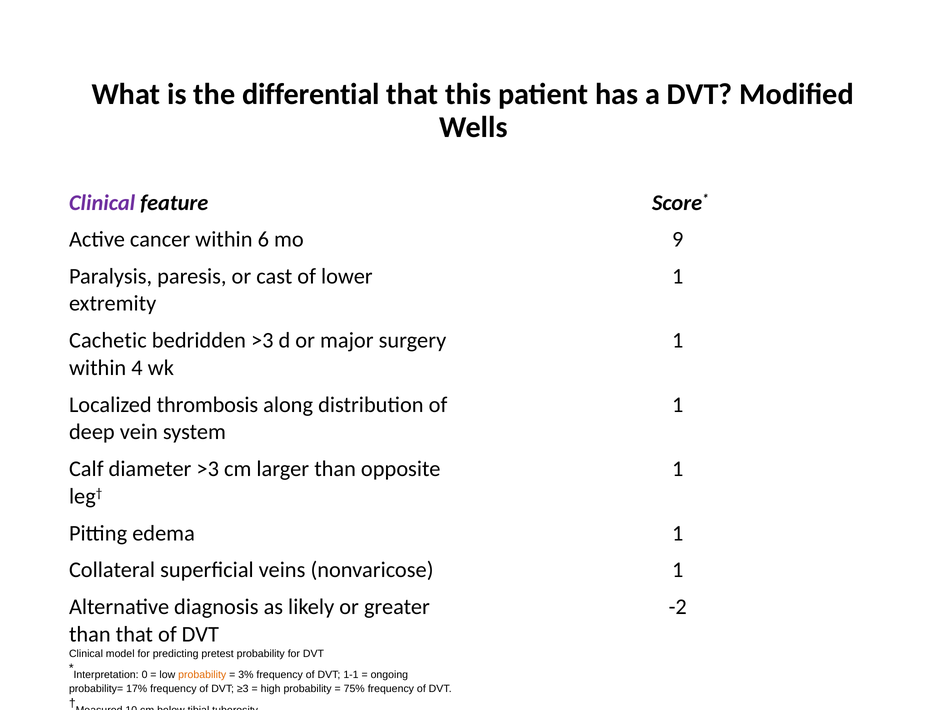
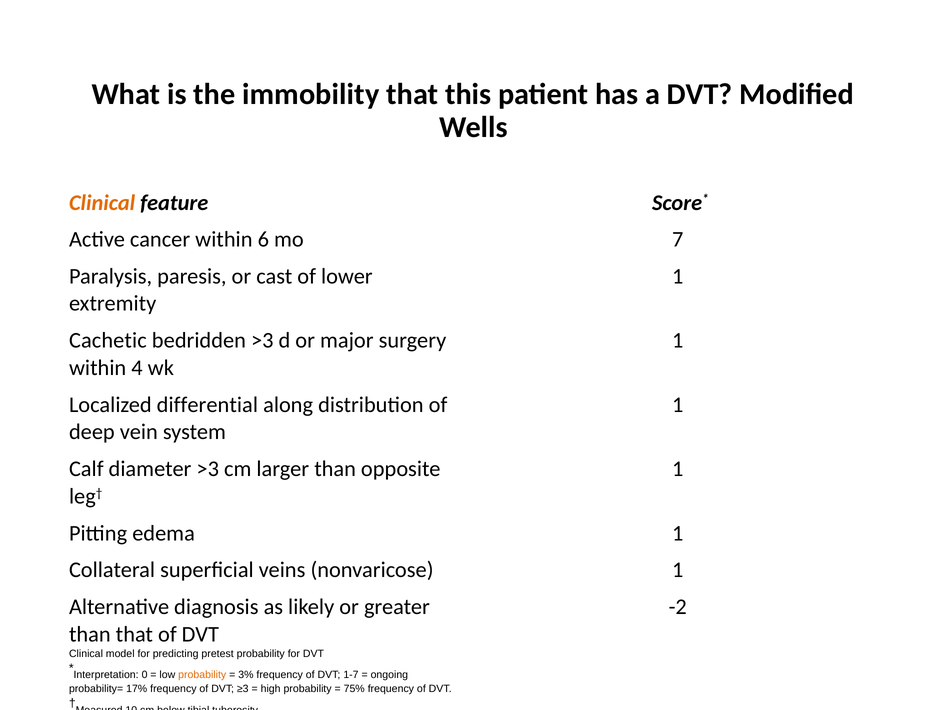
differential: differential -> immobility
Clinical at (102, 203) colour: purple -> orange
9: 9 -> 7
thrombosis: thrombosis -> differential
1-1: 1-1 -> 1-7
